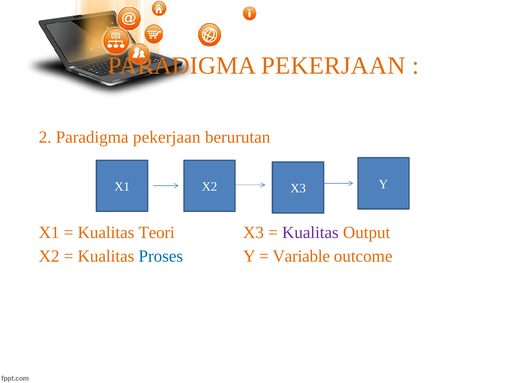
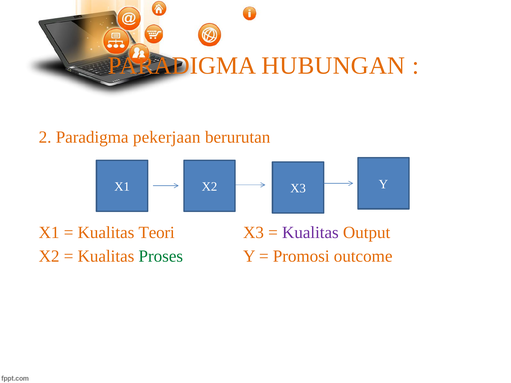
PEKERJAAN at (333, 66): PEKERJAAN -> HUBUNGAN
Proses colour: blue -> green
Variable: Variable -> Promosi
